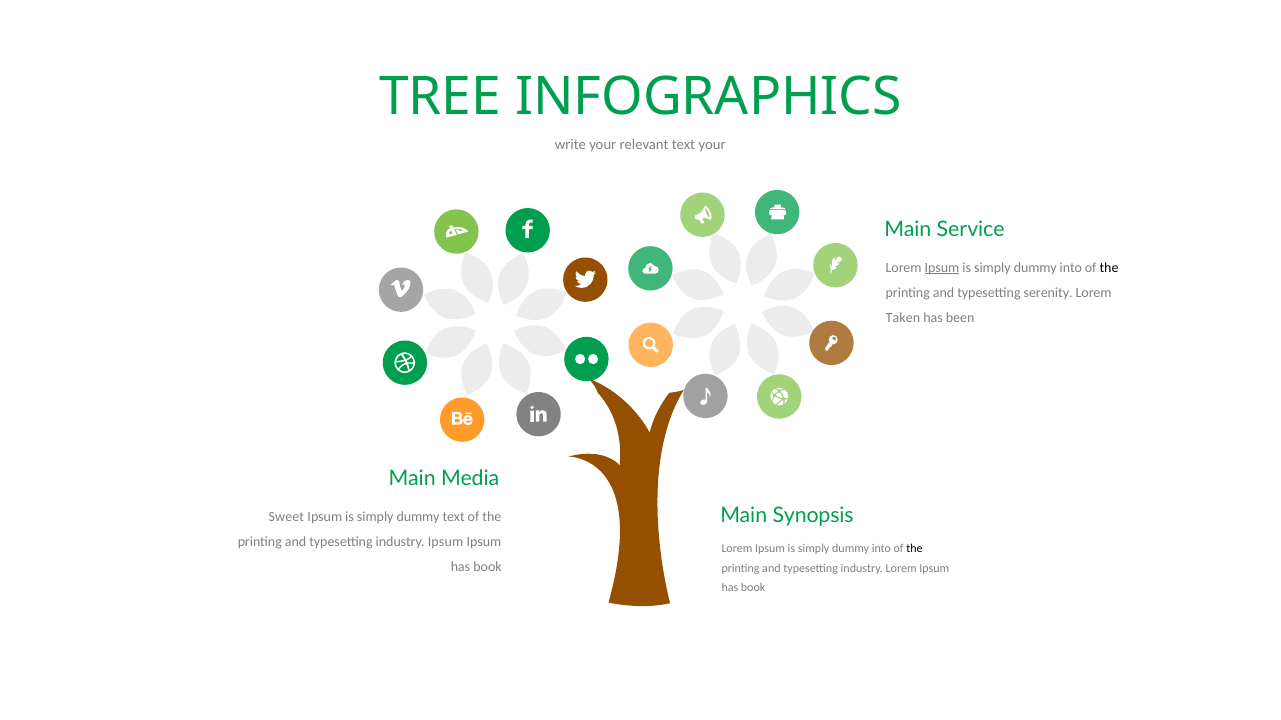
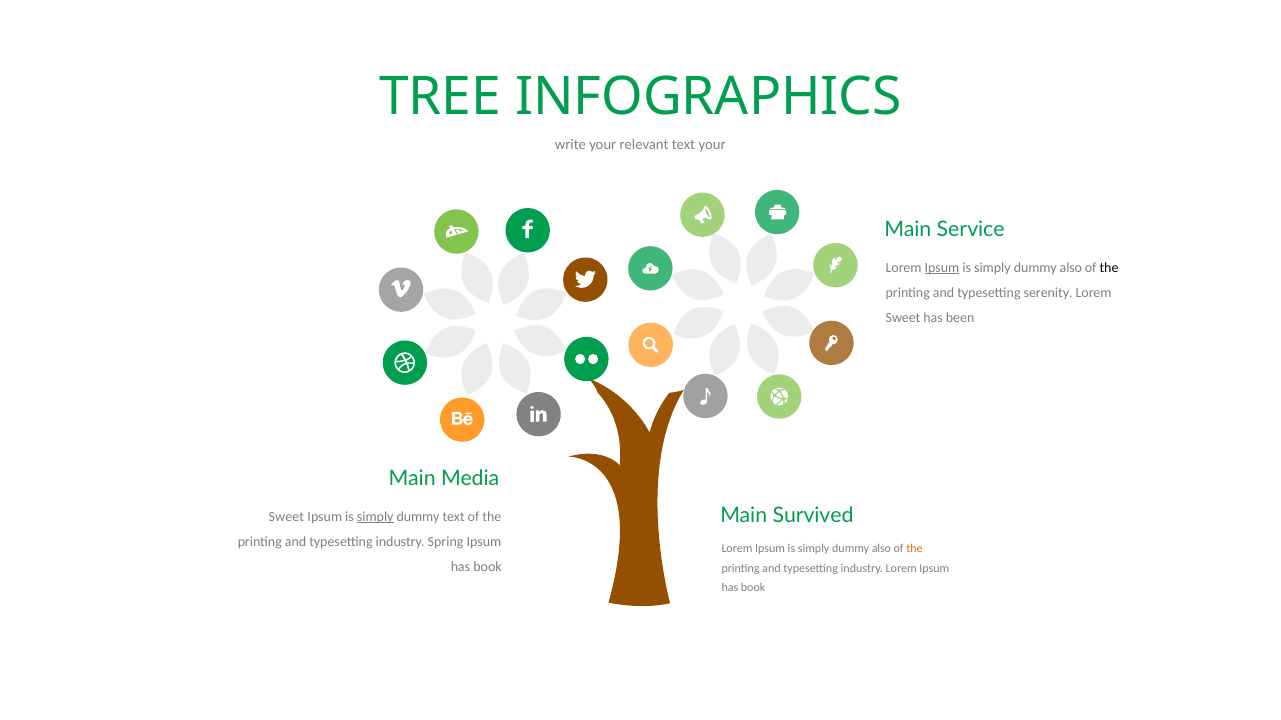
into at (1071, 268): into -> also
Taken at (903, 318): Taken -> Sweet
Synopsis: Synopsis -> Survived
simply at (375, 517) underline: none -> present
industry Ipsum: Ipsum -> Spring
into at (881, 549): into -> also
the at (914, 549) colour: black -> orange
